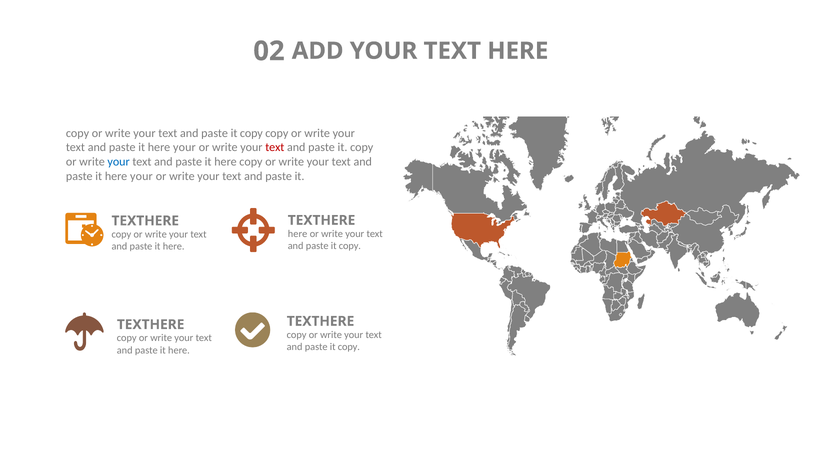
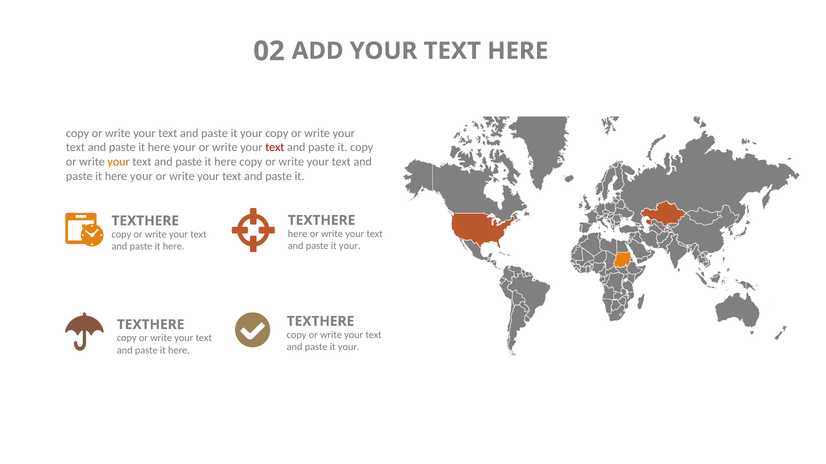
copy at (251, 133): copy -> your
your at (119, 162) colour: blue -> orange
copy at (350, 246): copy -> your
copy at (349, 347): copy -> your
